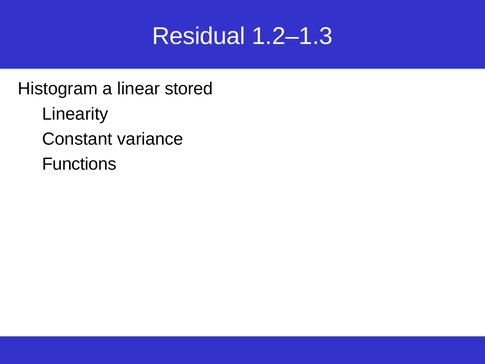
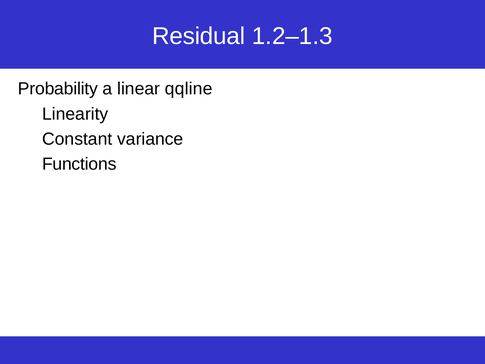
Histogram: Histogram -> Probability
stored: stored -> qqline
